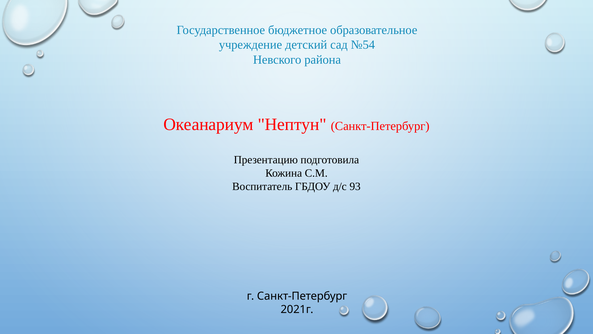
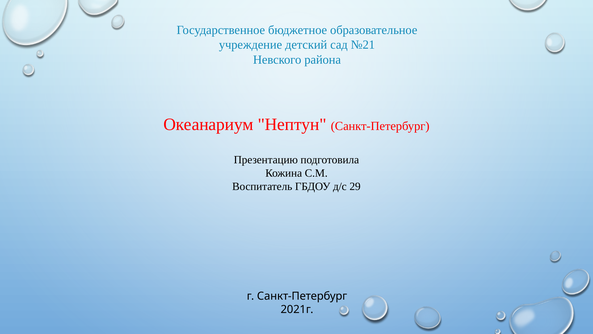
№54: №54 -> №21
93: 93 -> 29
